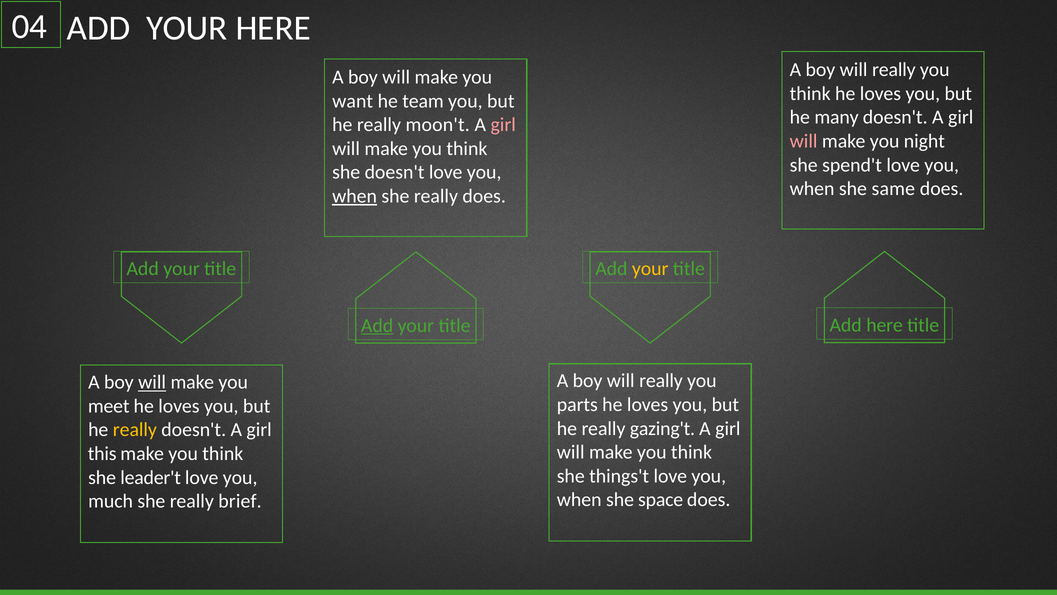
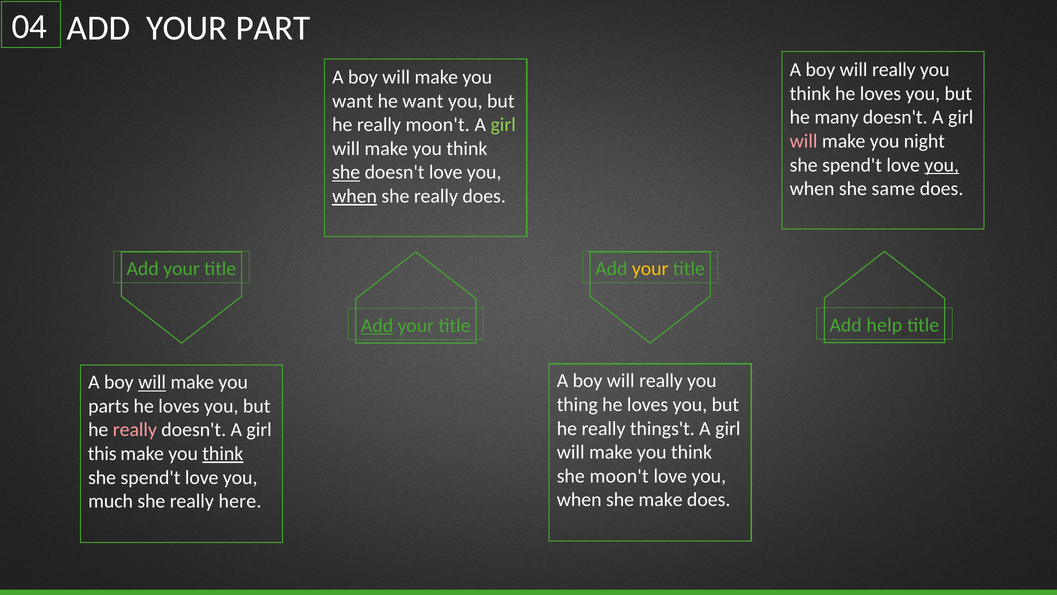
YOUR HERE: HERE -> PART
he team: team -> want
girl at (503, 125) colour: pink -> light green
you at (942, 165) underline: none -> present
she at (346, 172) underline: none -> present
Add here: here -> help
parts: parts -> thing
meet: meet -> parts
gazing't: gazing't -> things't
really at (135, 430) colour: yellow -> pink
think at (223, 453) underline: none -> present
she things't: things't -> moon't
leader't at (151, 477): leader't -> spend't
she space: space -> make
brief: brief -> here
